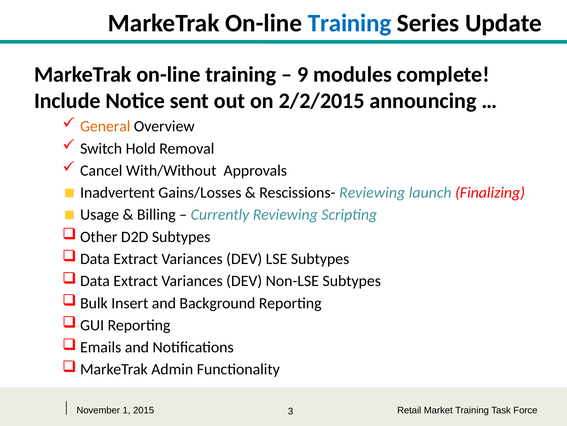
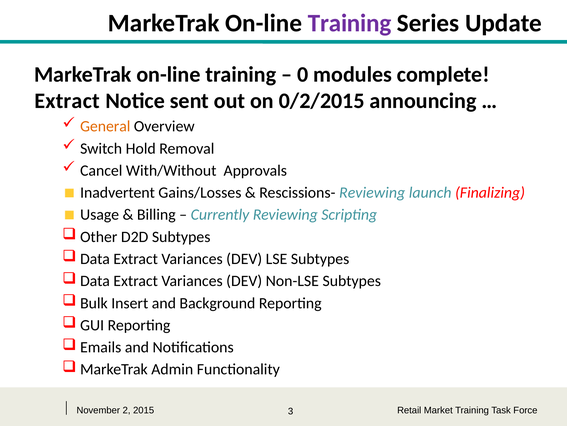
Training at (350, 23) colour: blue -> purple
9: 9 -> 0
Include at (67, 101): Include -> Extract
2/2/2015: 2/2/2015 -> 0/2/2015
1: 1 -> 2
